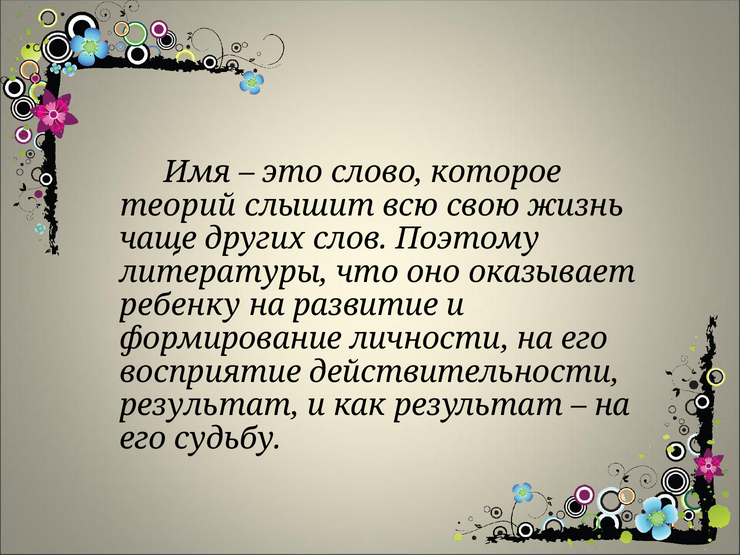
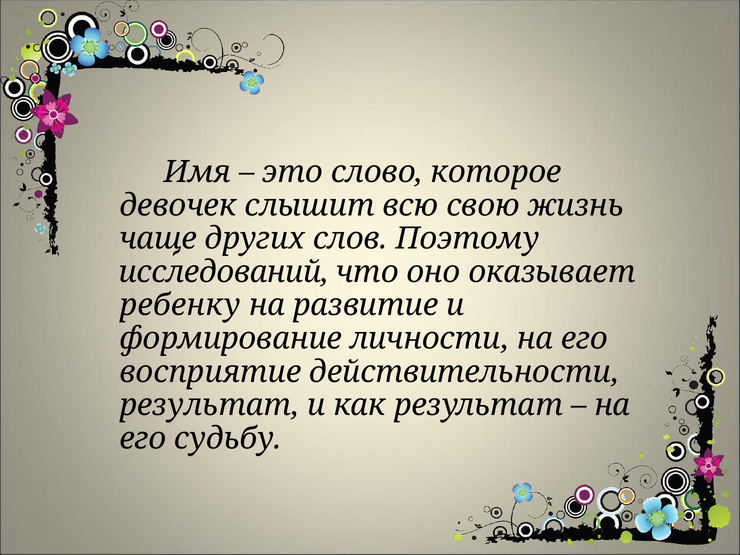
теорий: теорий -> девочек
литературы: литературы -> исследований
